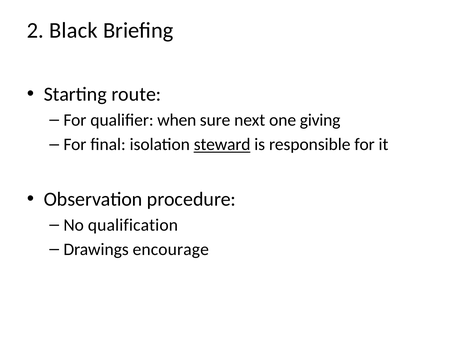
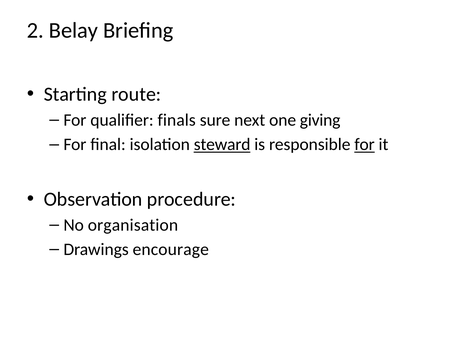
Black: Black -> Belay
when: when -> finals
for at (365, 144) underline: none -> present
qualification: qualification -> organisation
